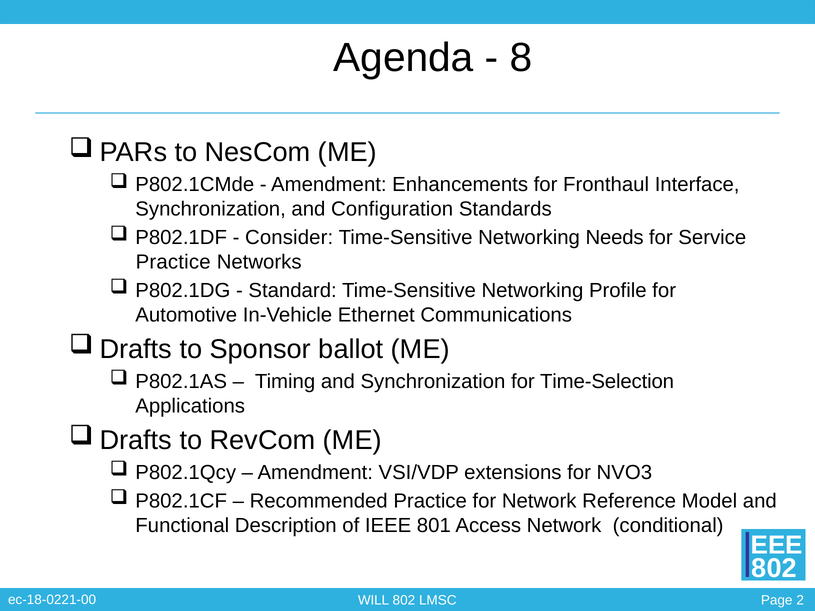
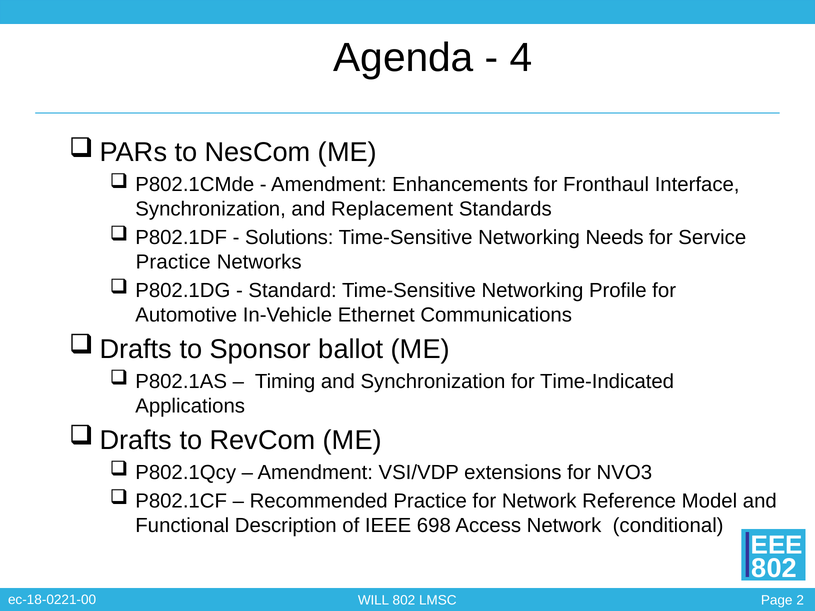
8: 8 -> 4
Configuration: Configuration -> Replacement
Consider: Consider -> Solutions
Time-Selection: Time-Selection -> Time-Indicated
801: 801 -> 698
